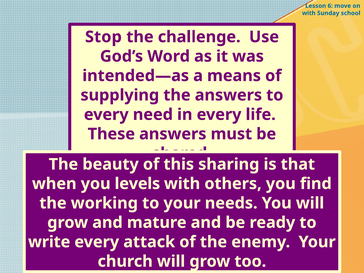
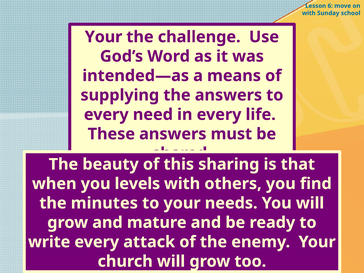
Stop at (103, 37): Stop -> Your
working: working -> minutes
